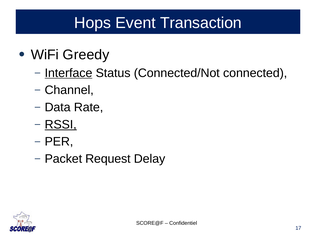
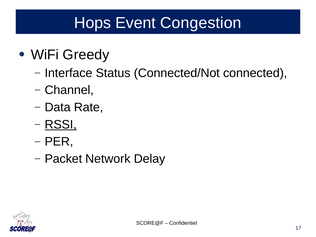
Transaction: Transaction -> Congestion
Interface underline: present -> none
Request: Request -> Network
